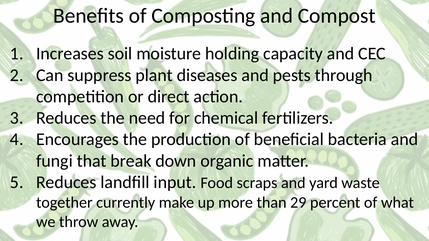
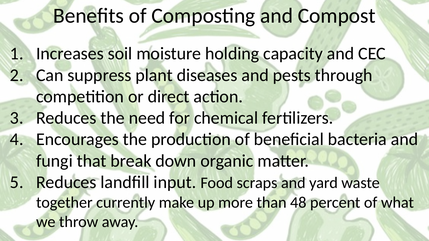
29: 29 -> 48
